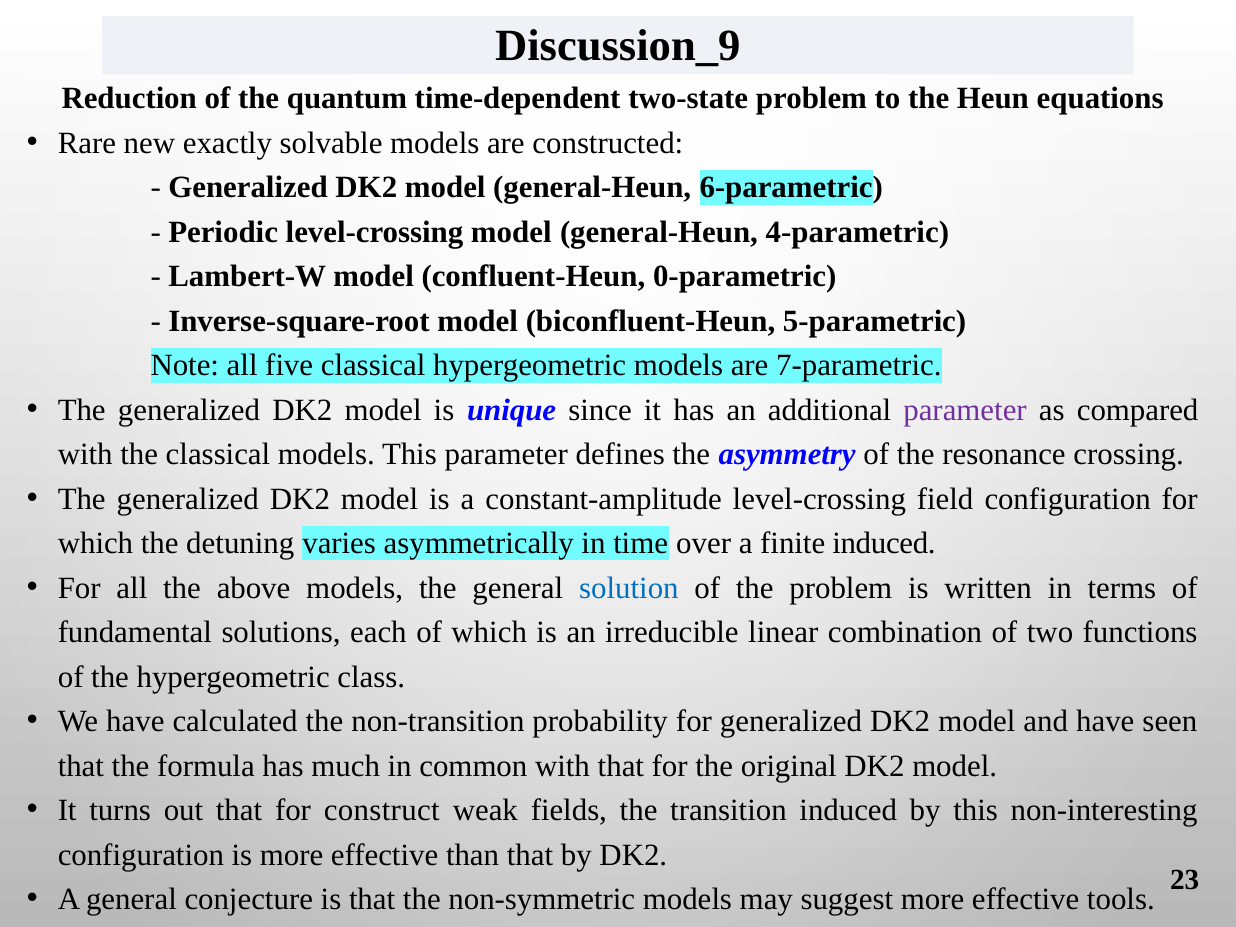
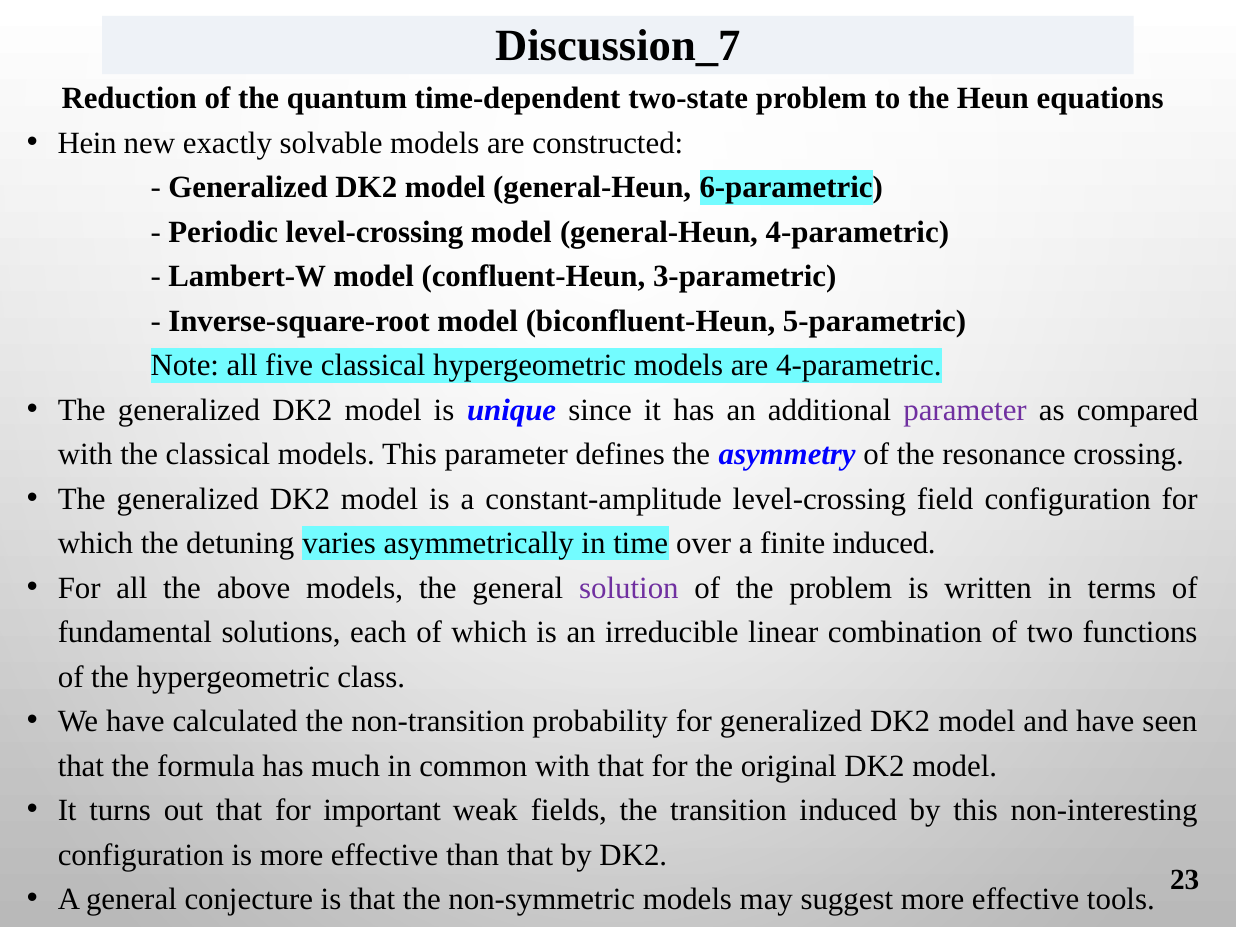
Discussion_9: Discussion_9 -> Discussion_7
Rare: Rare -> Hein
0-parametric: 0-parametric -> 3-parametric
are 7-parametric: 7-parametric -> 4-parametric
solution colour: blue -> purple
construct: construct -> important
